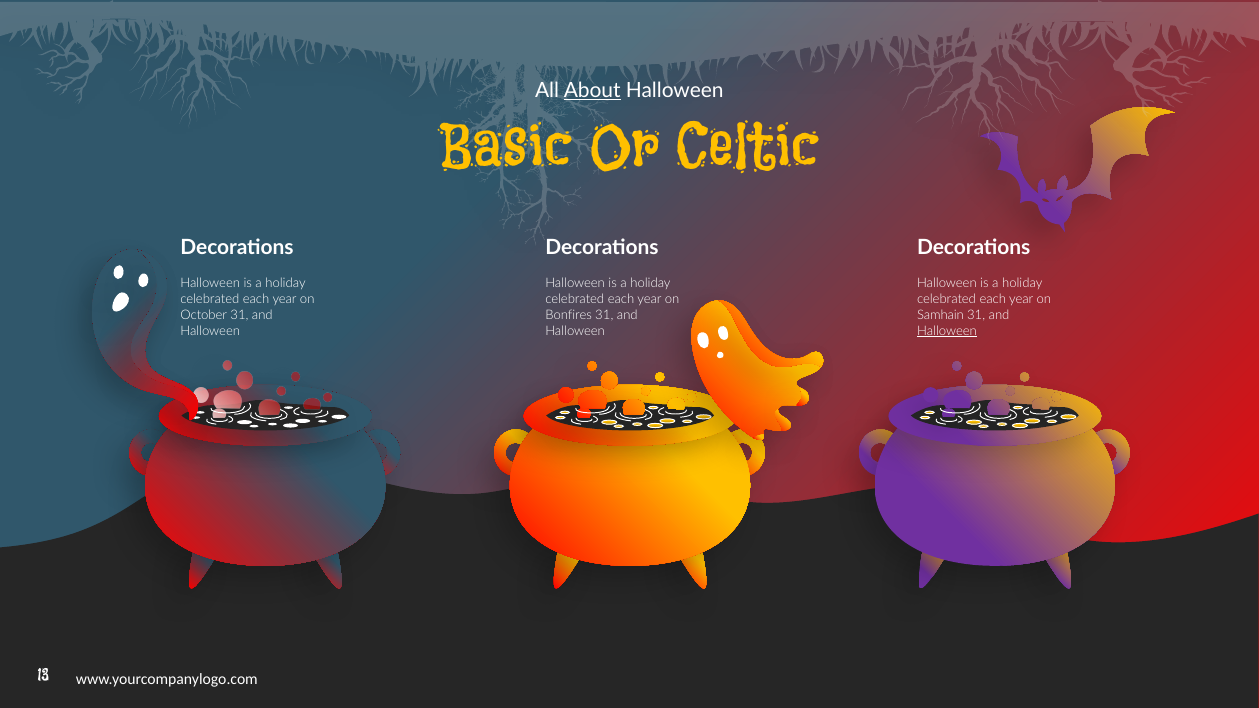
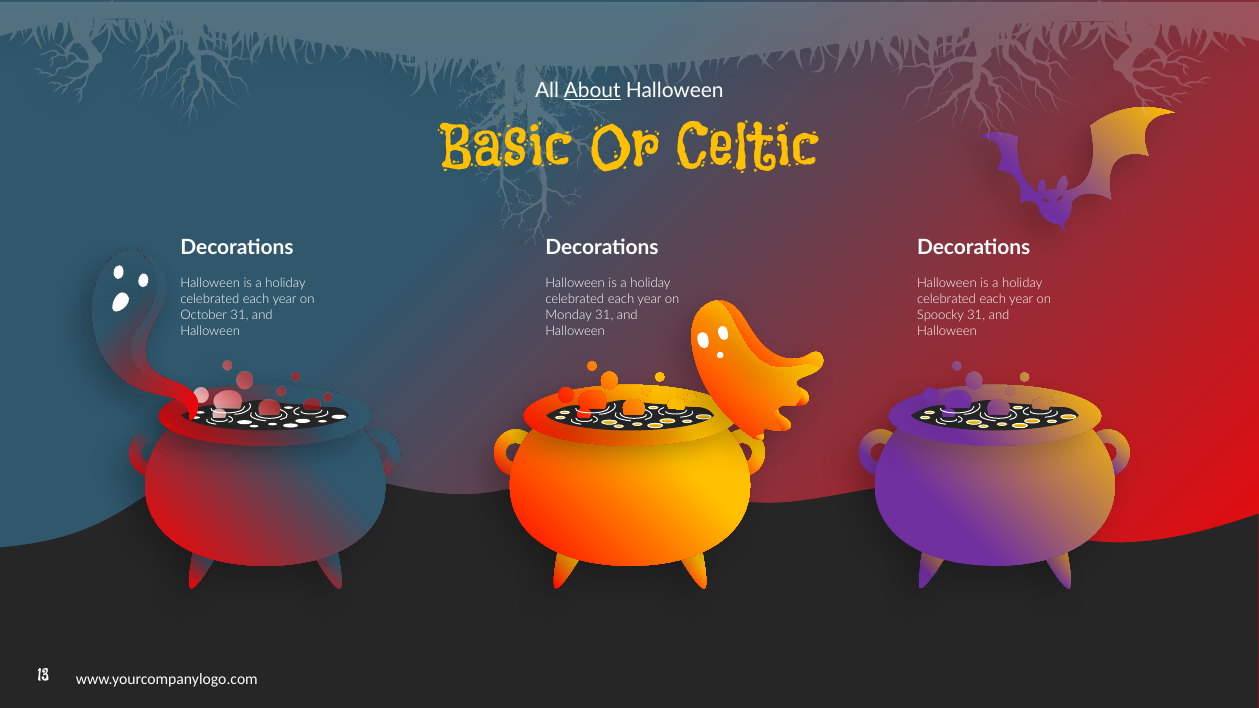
Bonfires: Bonfires -> Monday
Samhain: Samhain -> Spoocky
Halloween at (947, 331) underline: present -> none
